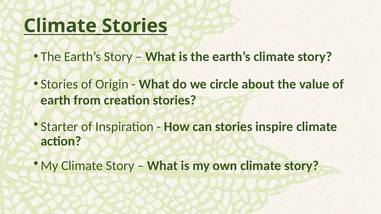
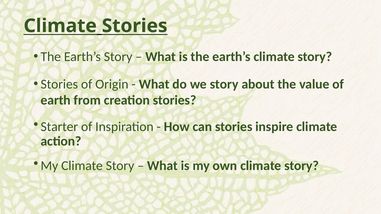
we circle: circle -> story
